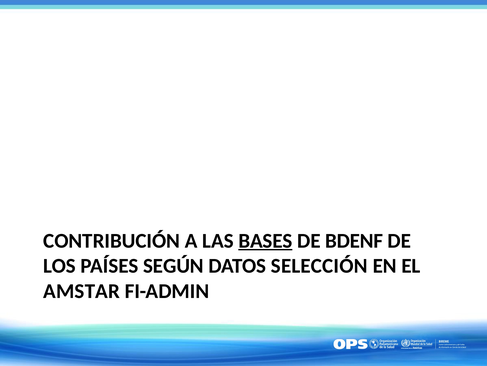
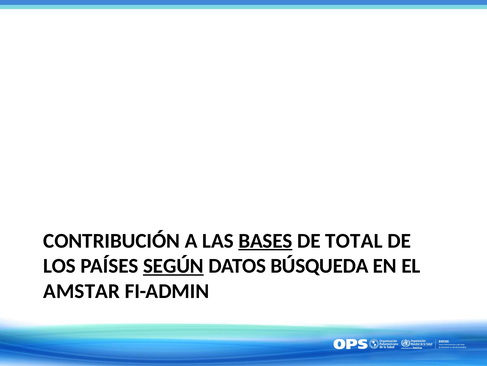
BDENF: BDENF -> TOTAL
SEGÚN underline: none -> present
SELECCIÓN: SELECCIÓN -> BÚSQUEDA
